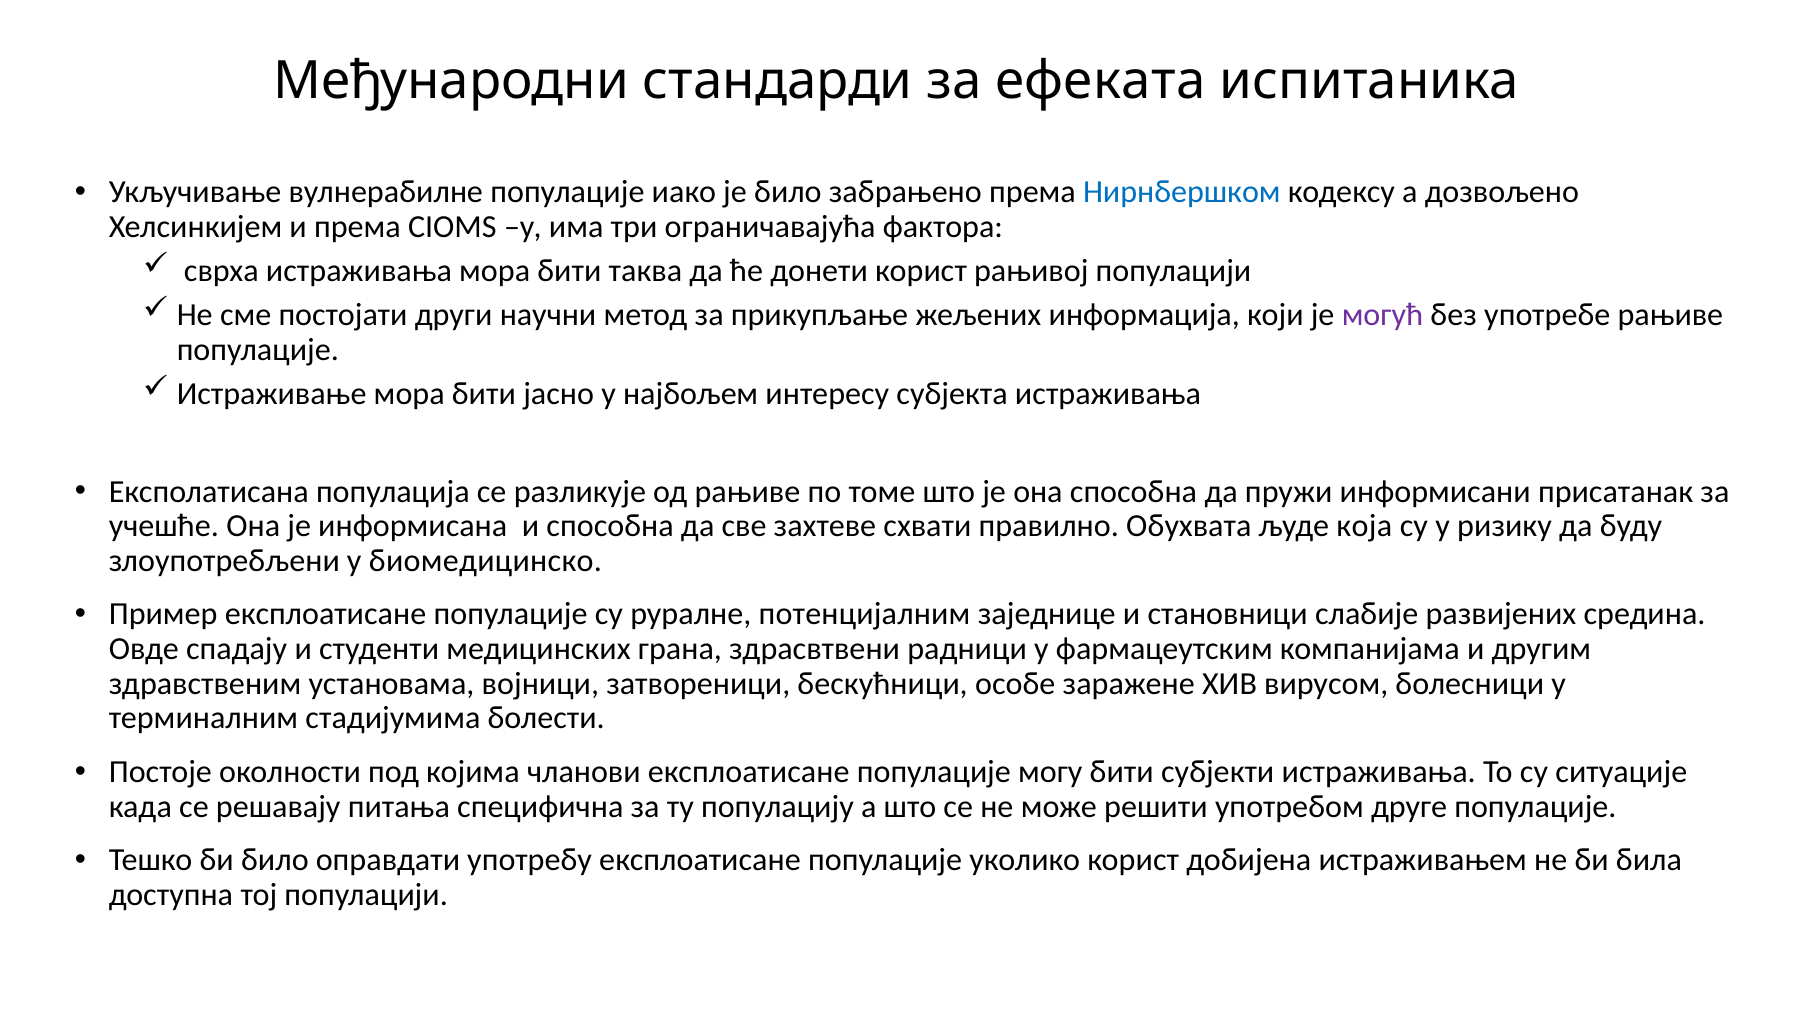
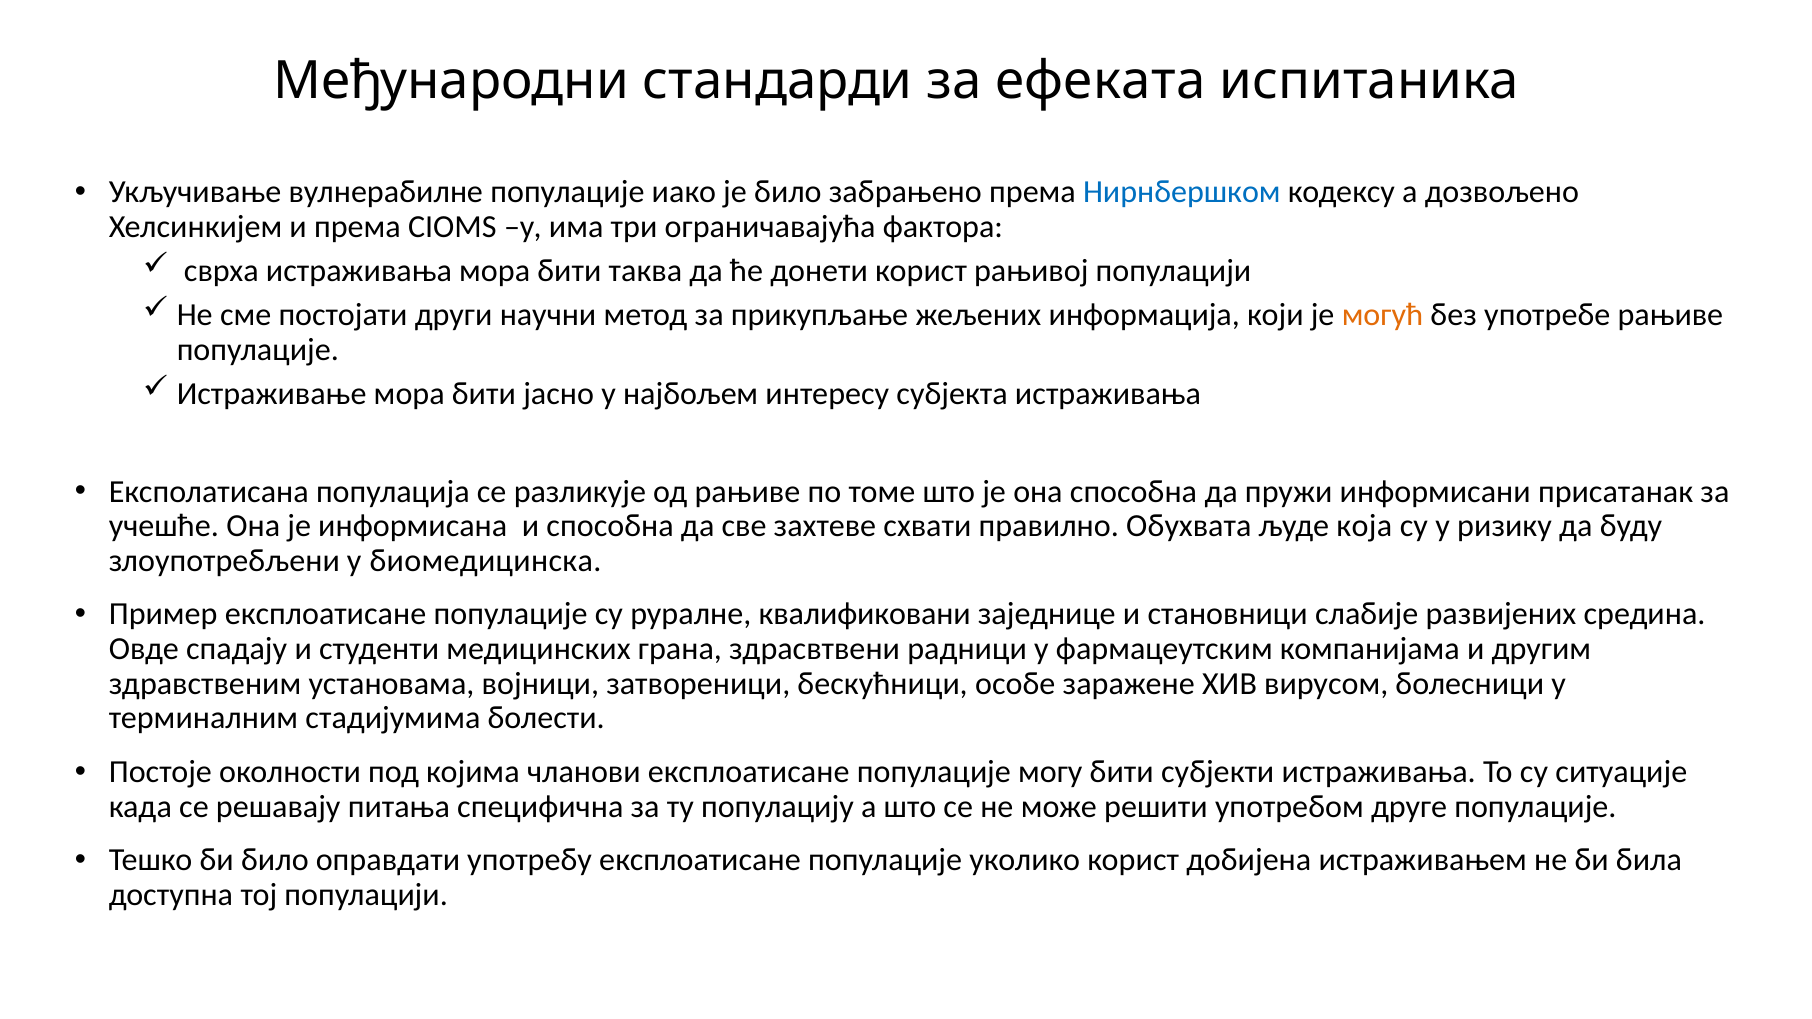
могућ colour: purple -> orange
биомедицинско: биомедицинско -> биомедицинска
потенцијалним: потенцијалним -> квалификовани
